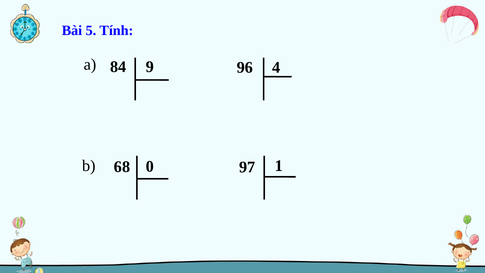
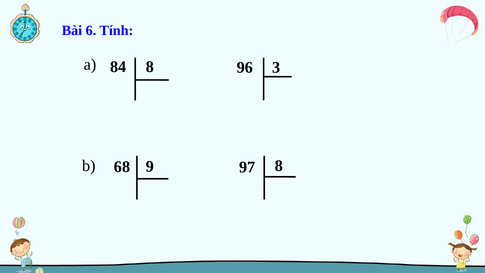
5: 5 -> 6
84 9: 9 -> 8
4: 4 -> 3
0: 0 -> 9
97 1: 1 -> 8
